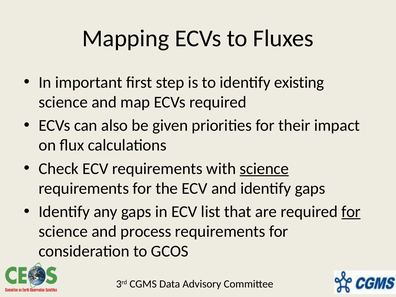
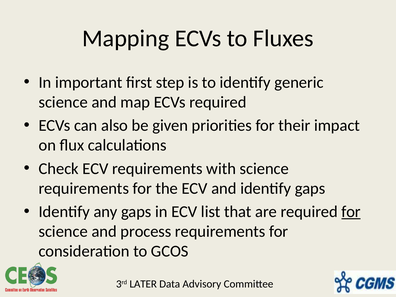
existing: existing -> generic
science at (264, 169) underline: present -> none
CGMS: CGMS -> LATER
